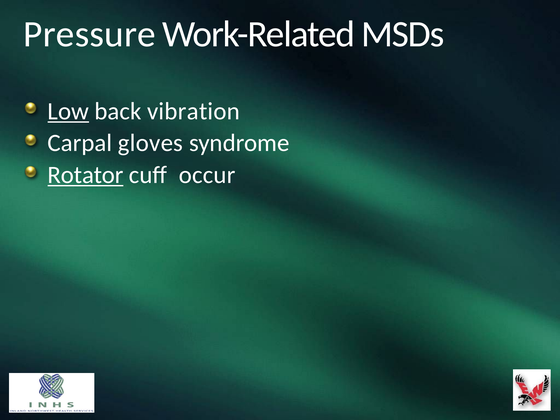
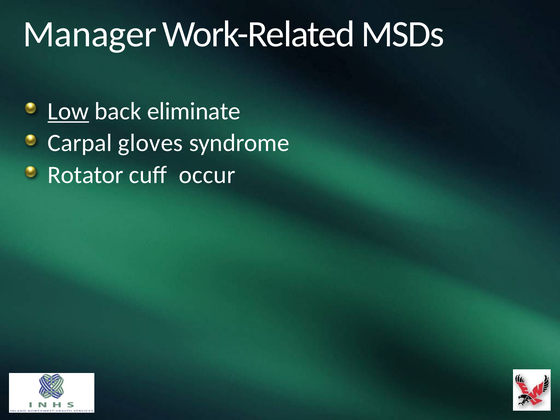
Pressure: Pressure -> Manager
vibration: vibration -> eliminate
Rotator underline: present -> none
